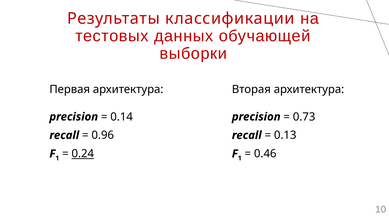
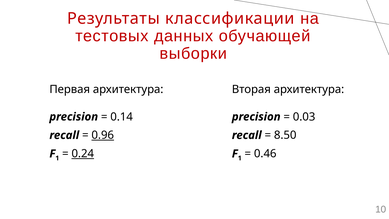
0.73: 0.73 -> 0.03
0.96 underline: none -> present
0.13: 0.13 -> 8.50
